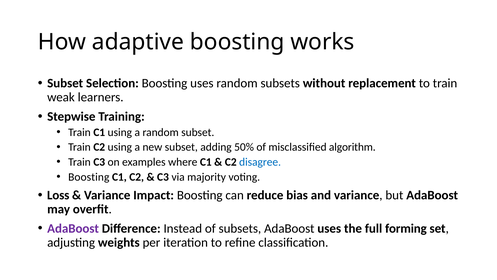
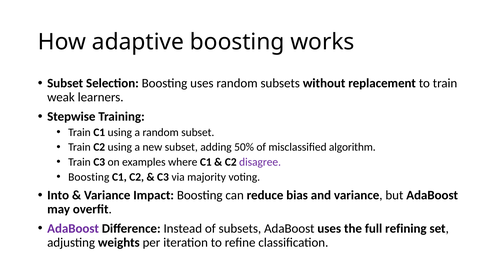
disagree colour: blue -> purple
Loss: Loss -> Into
forming: forming -> refining
